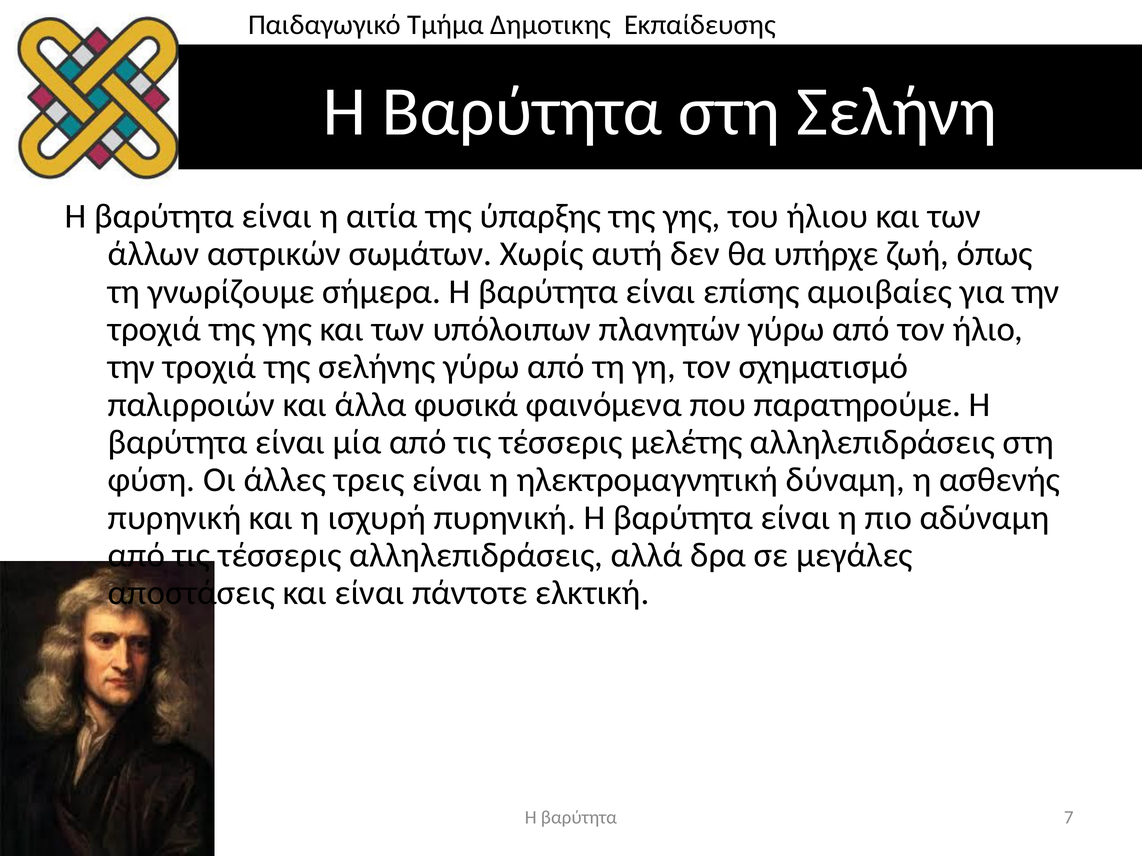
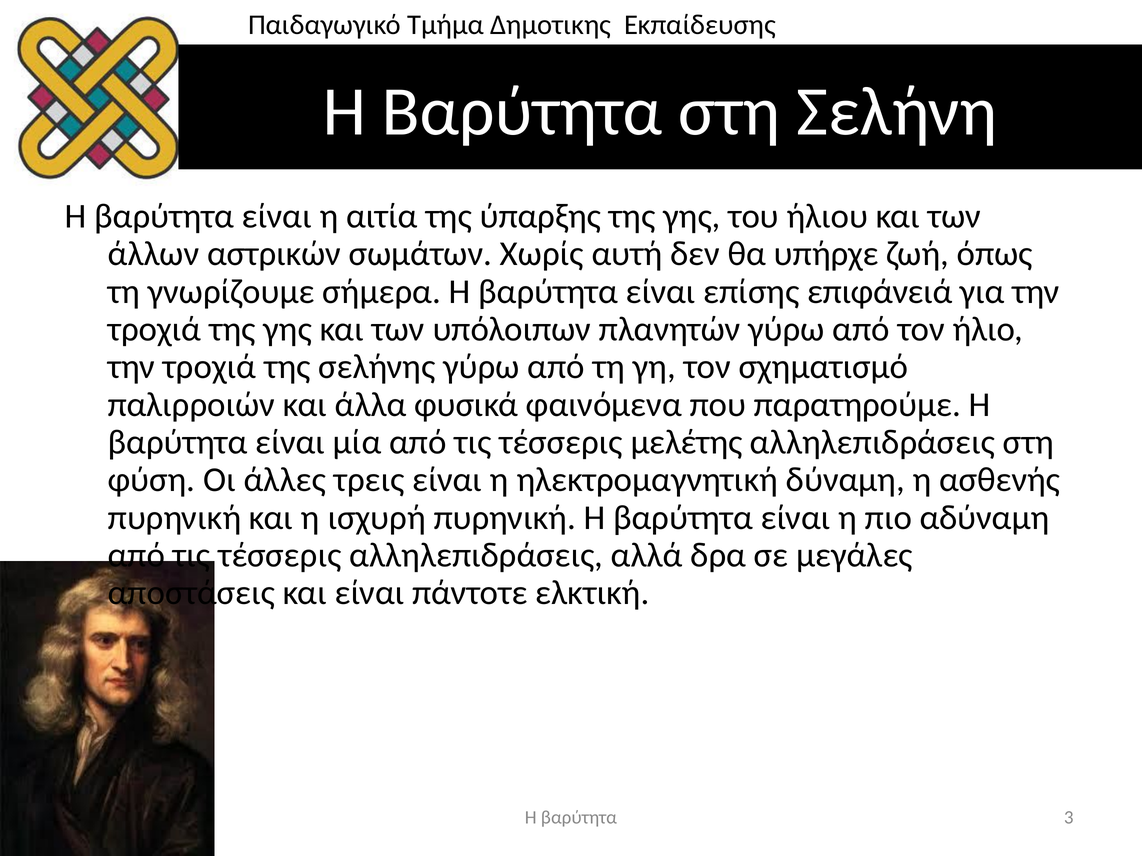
αμοιβαίες: αμοιβαίες -> επιφάνειά
7: 7 -> 3
